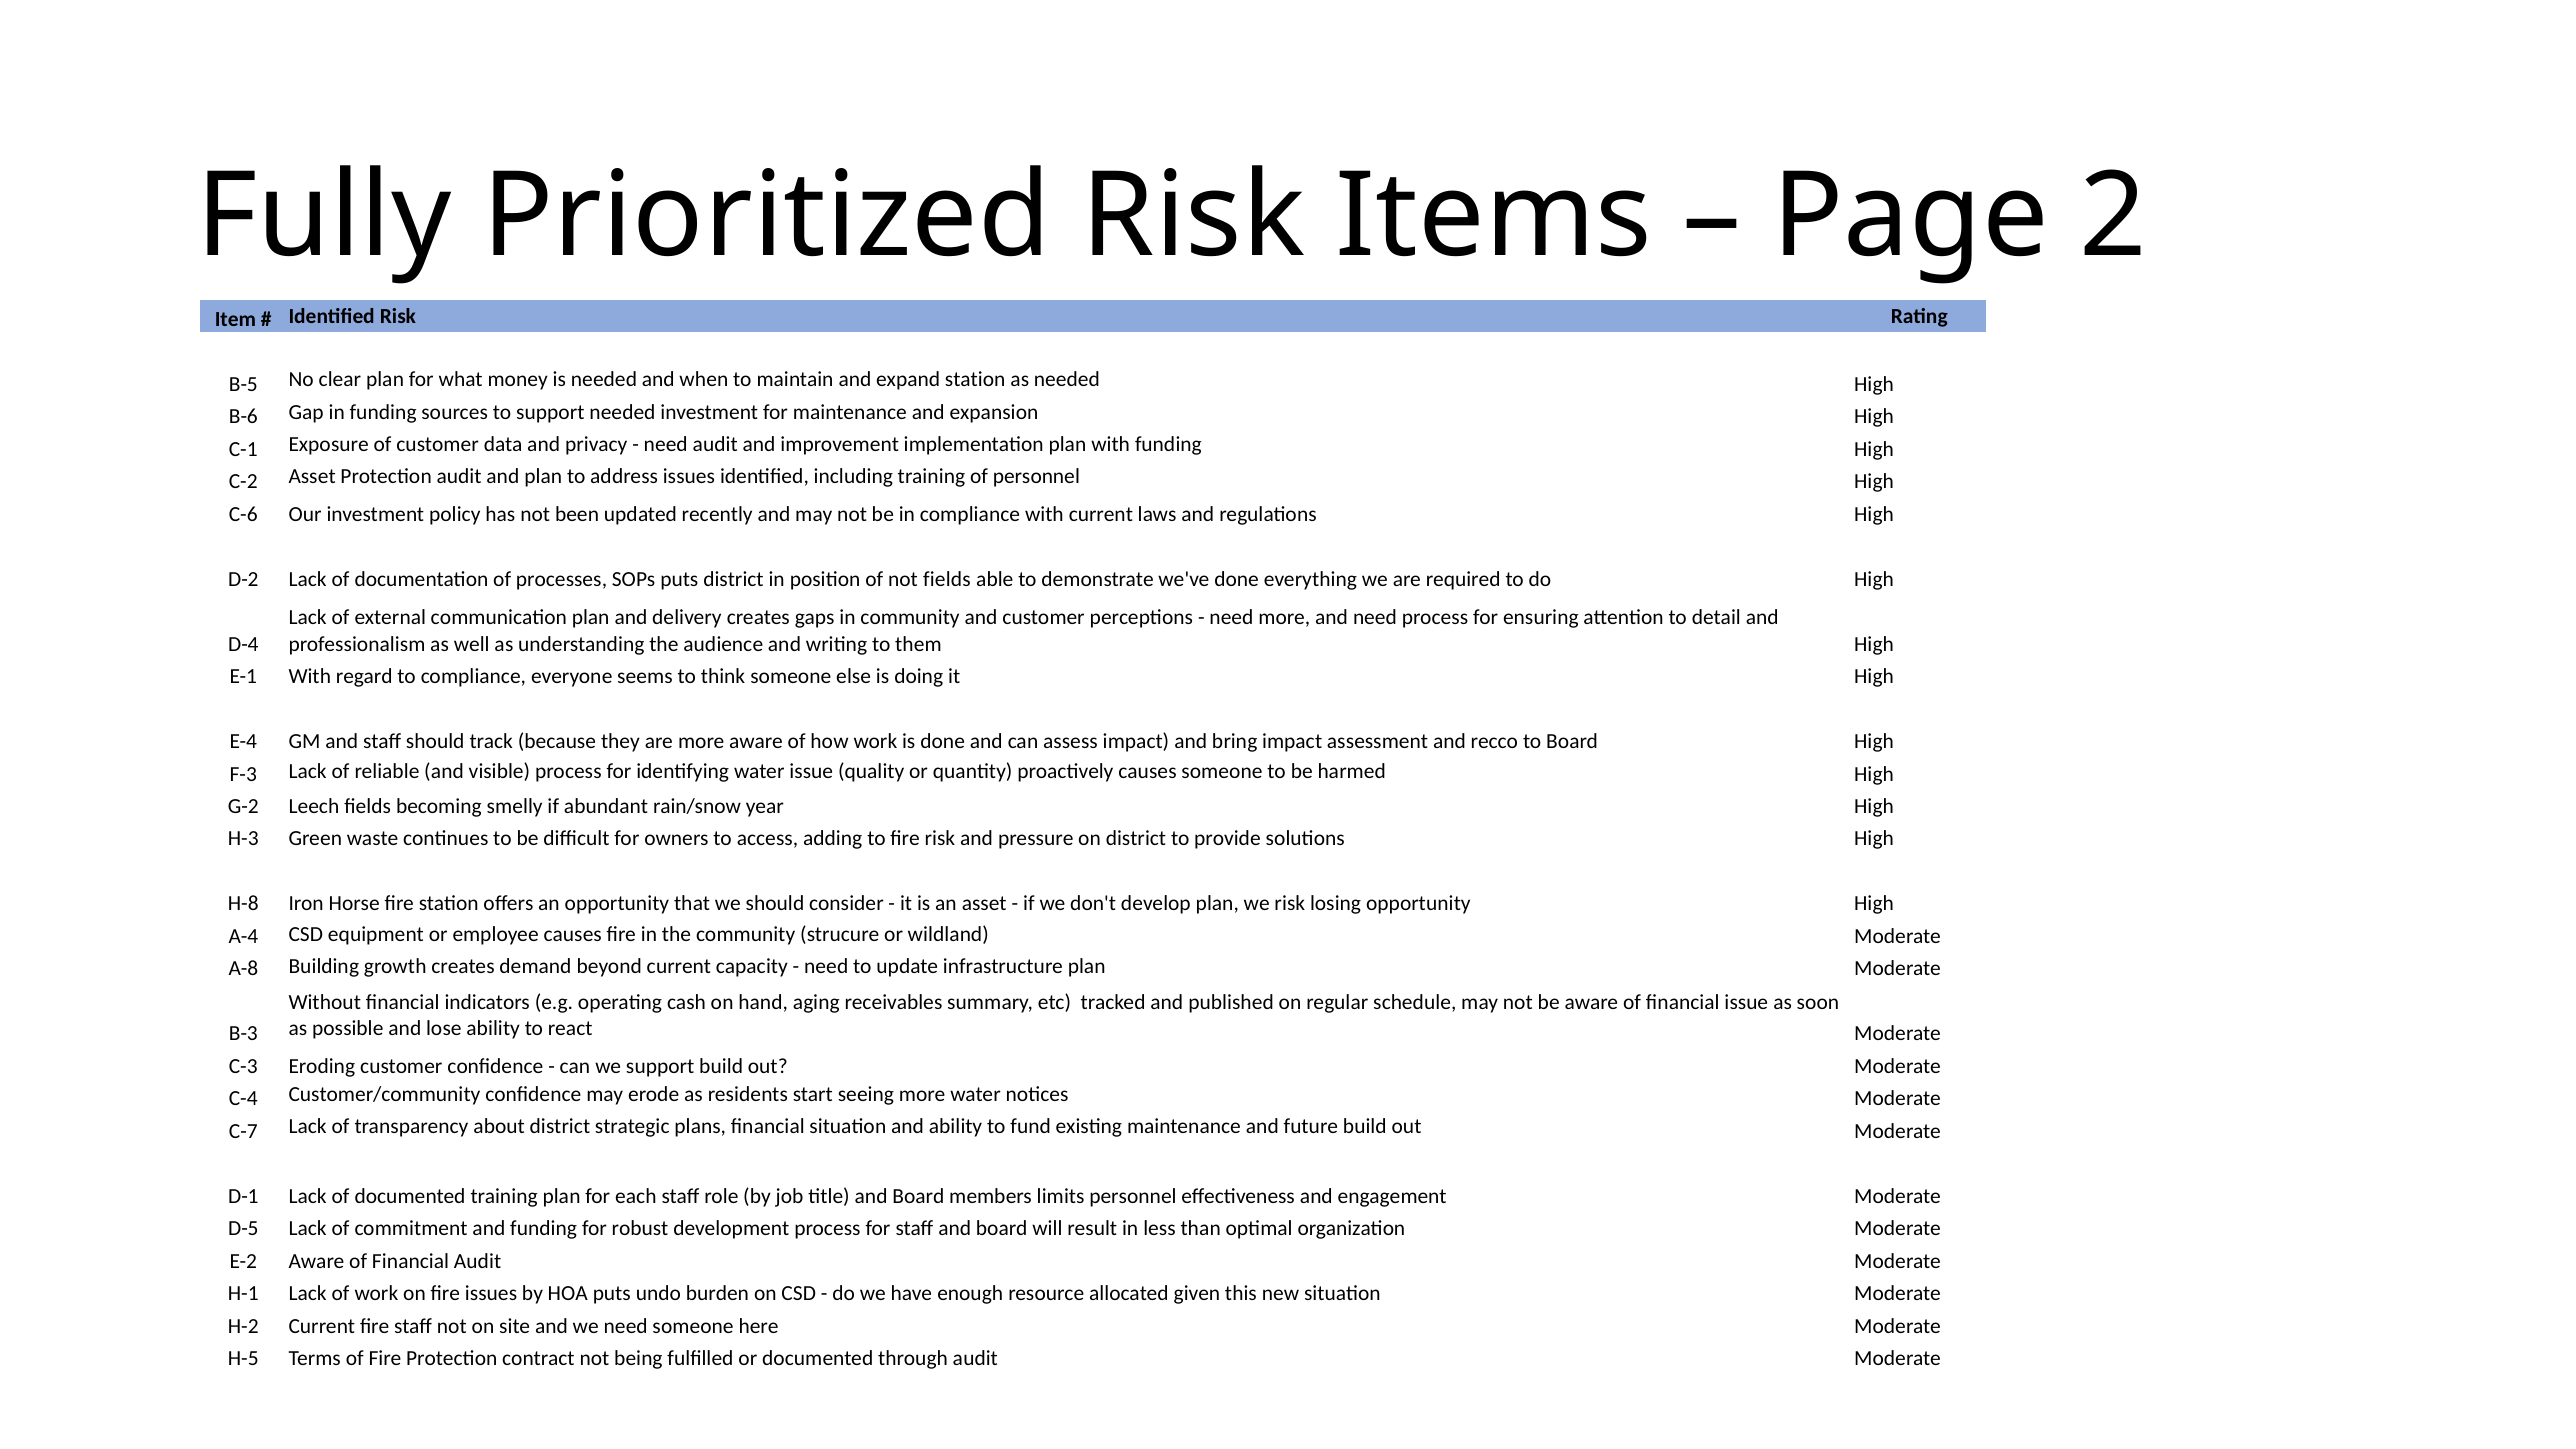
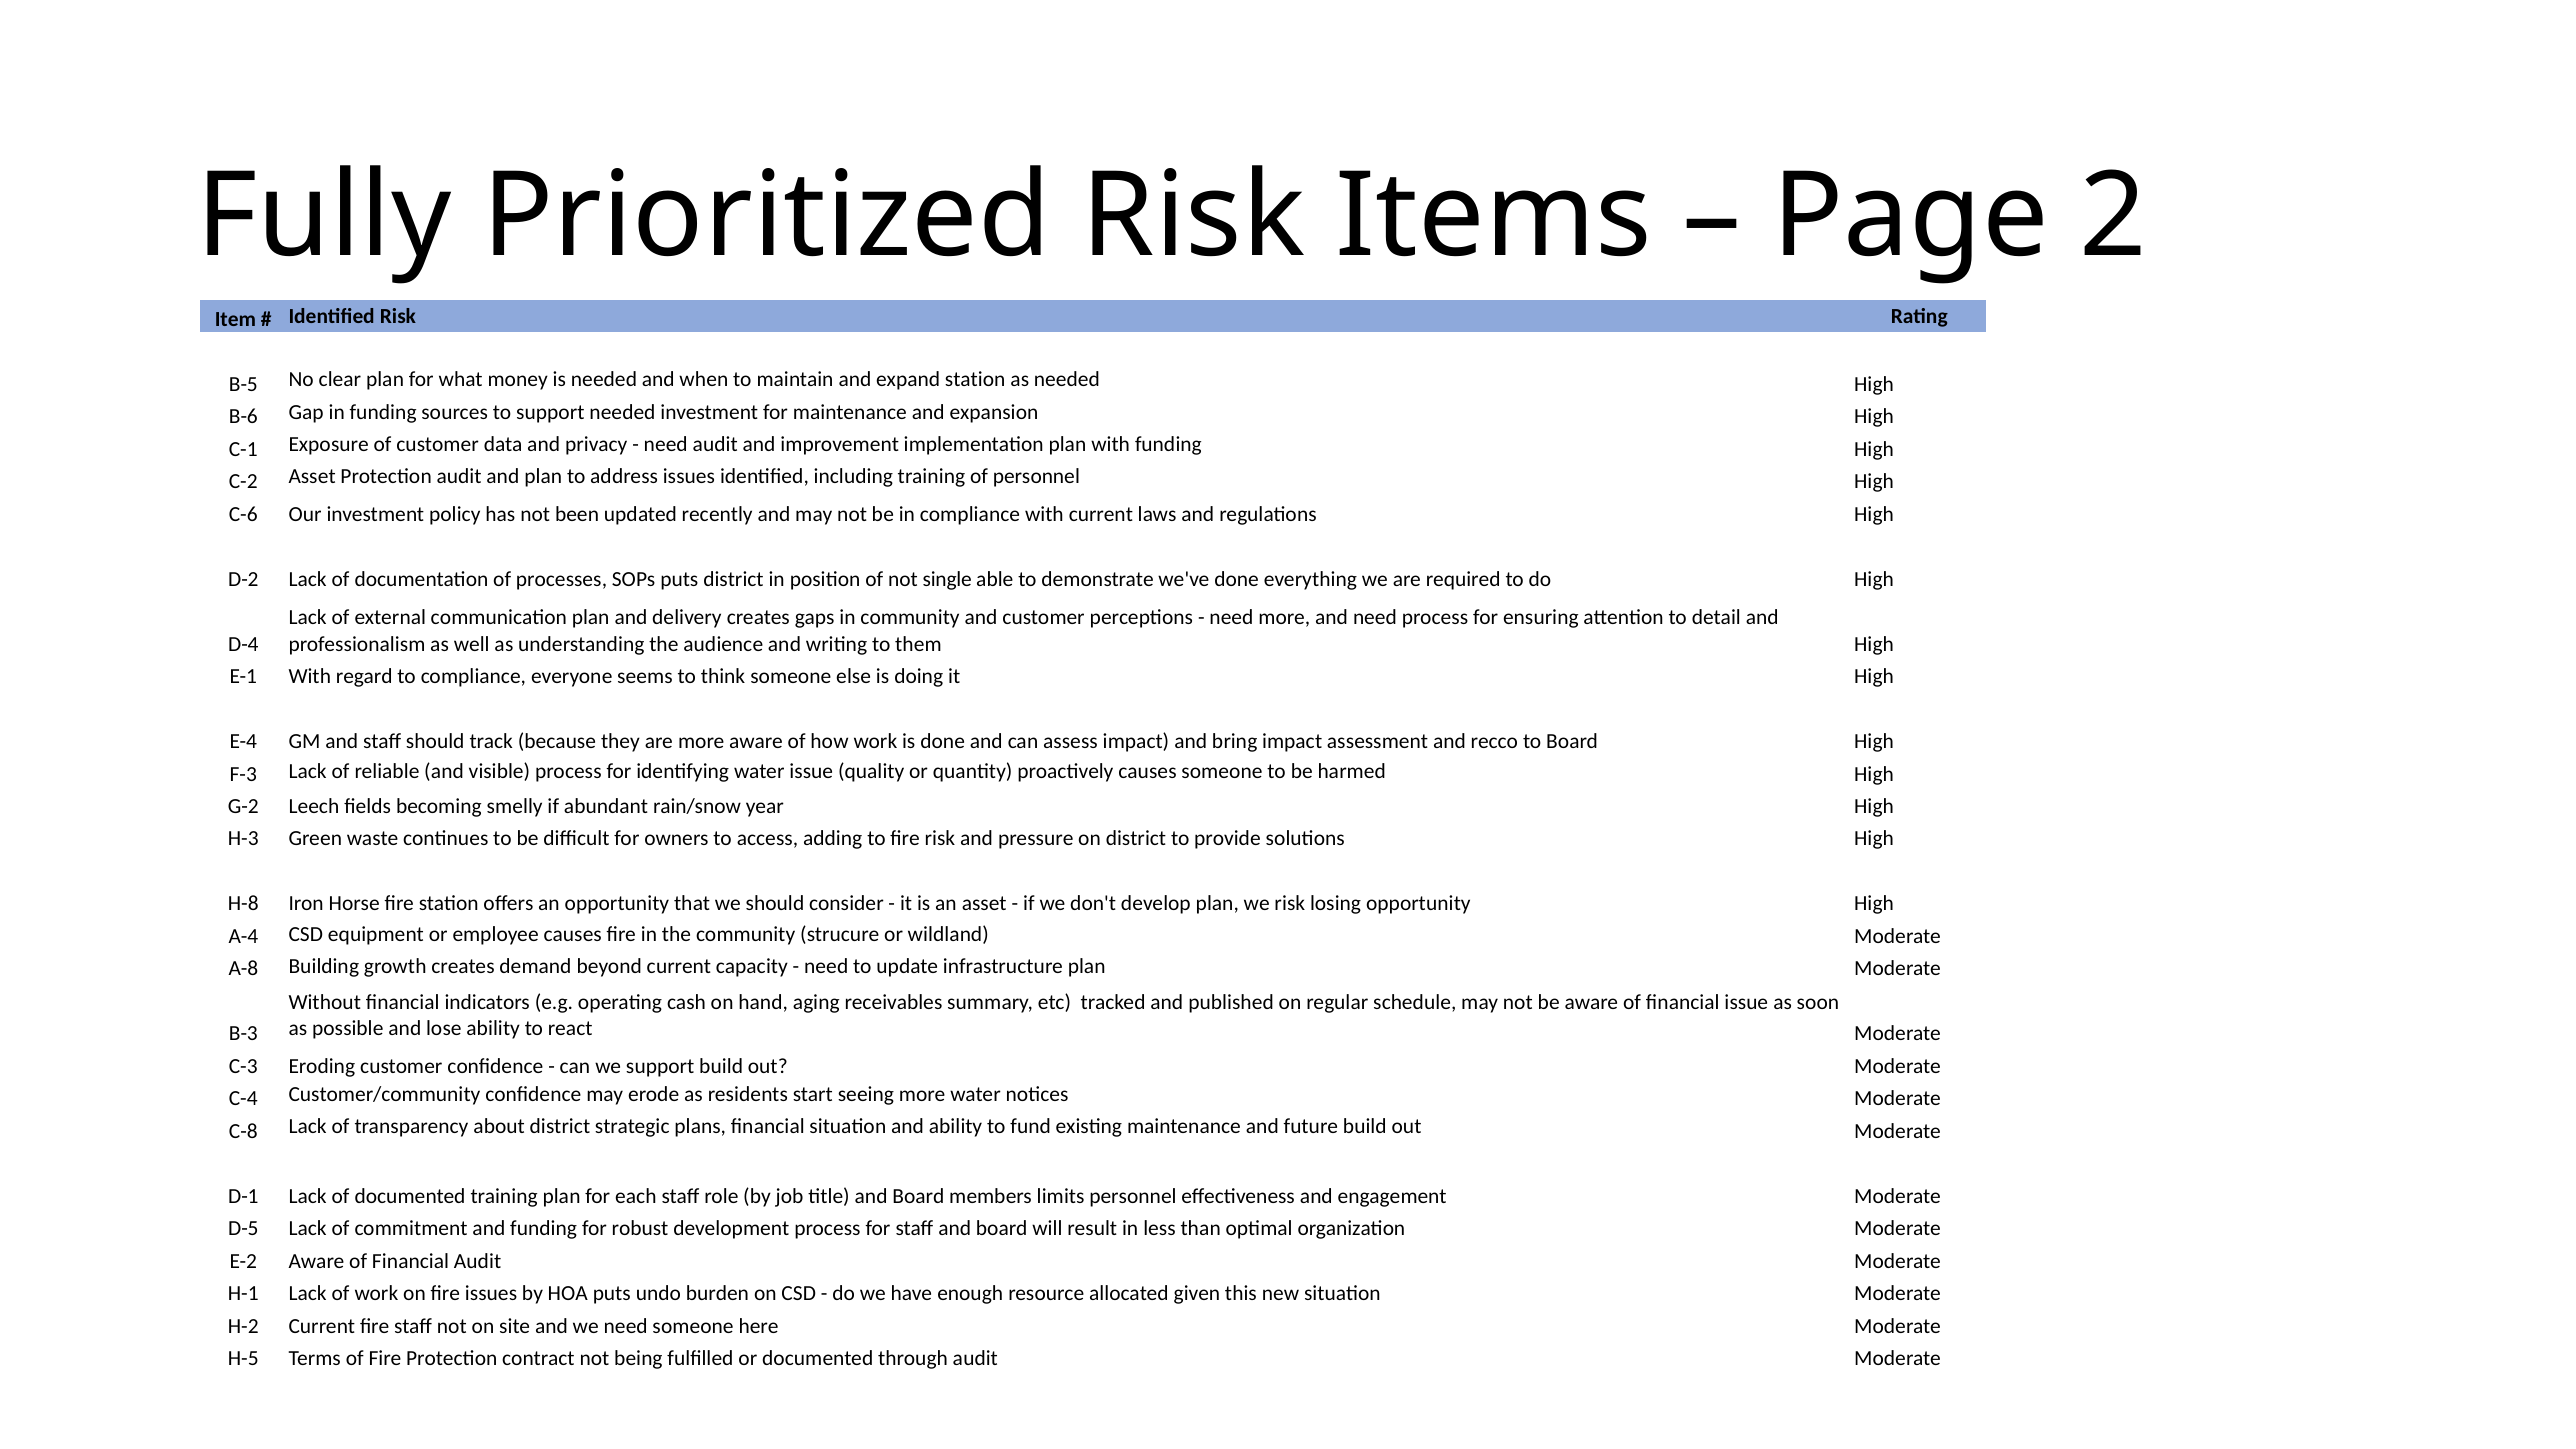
not fields: fields -> single
C-7: C-7 -> C-8
